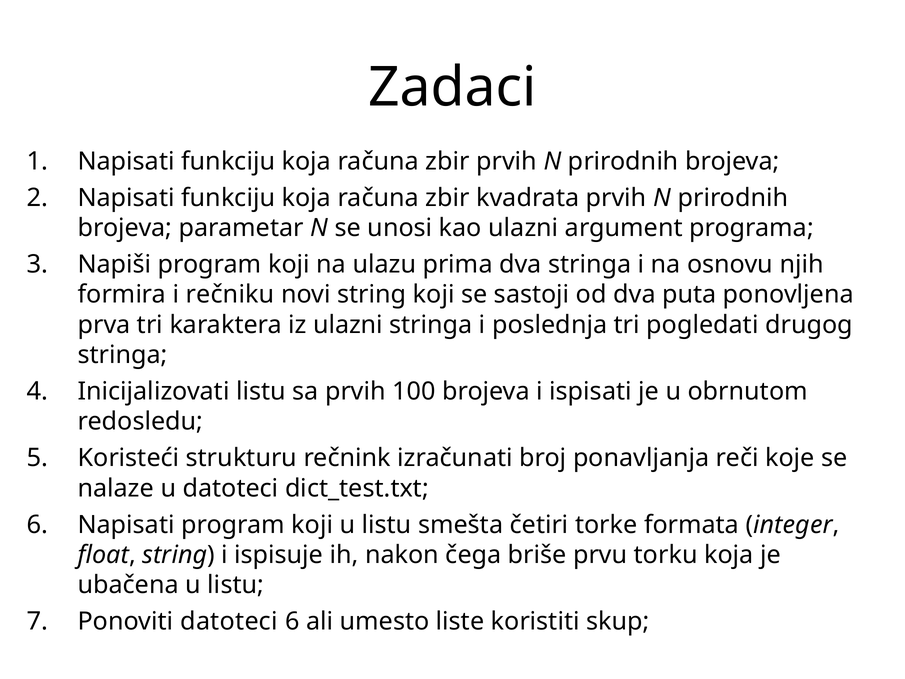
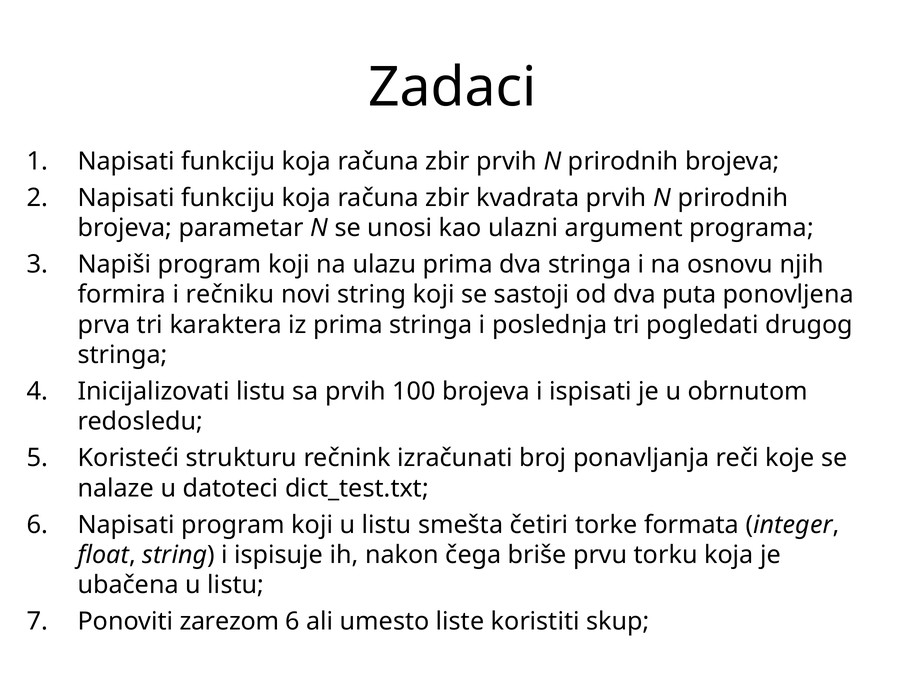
iz ulazni: ulazni -> prima
Ponoviti datoteci: datoteci -> zarezom
